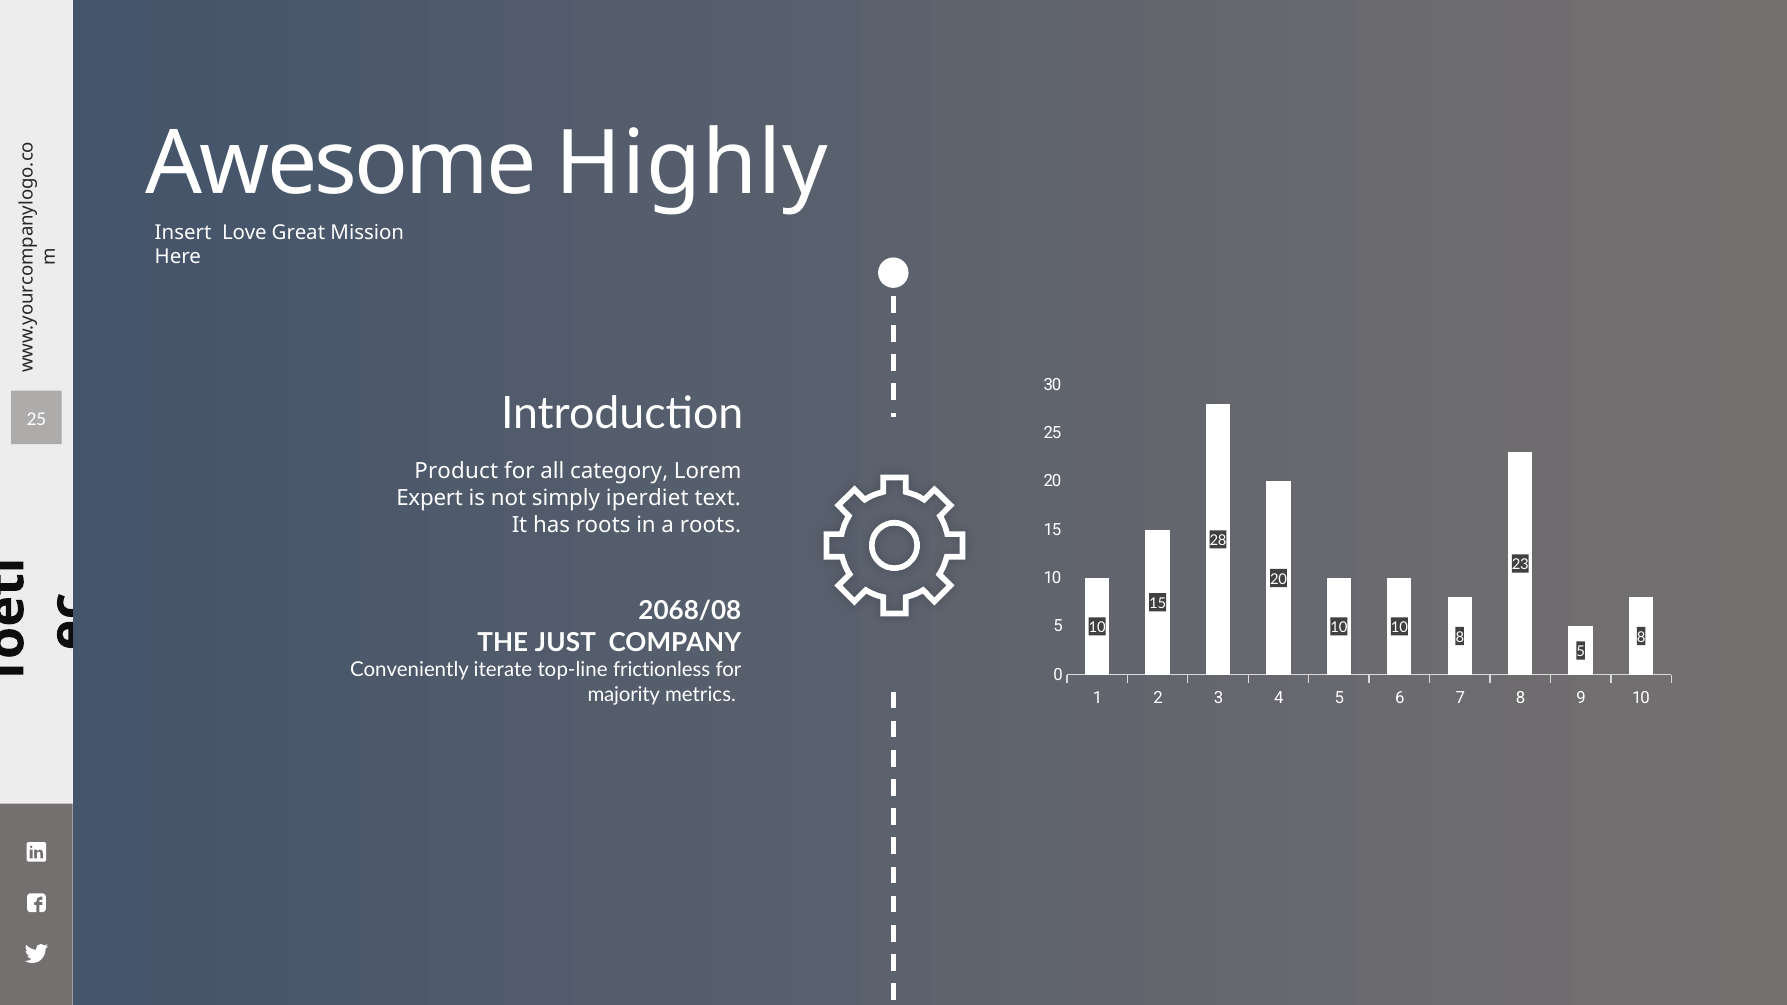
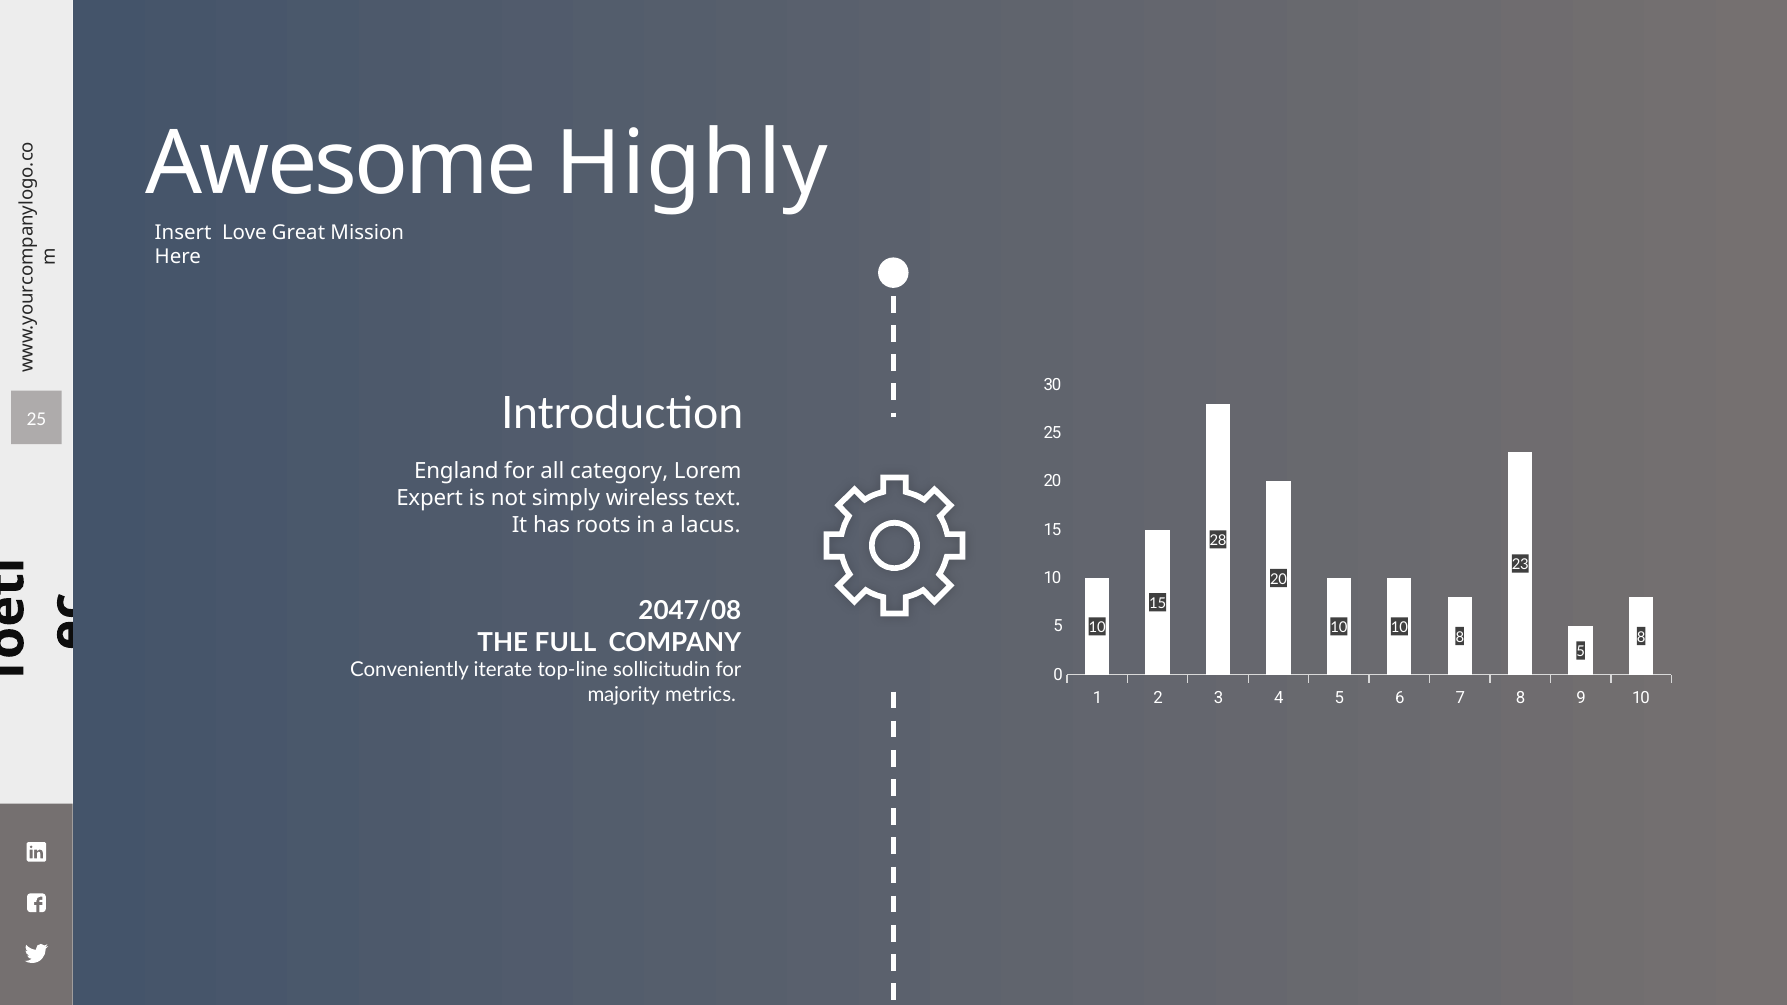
Product: Product -> England
iperdiet: iperdiet -> wireless
a roots: roots -> lacus
2068/08: 2068/08 -> 2047/08
JUST: JUST -> FULL
frictionless: frictionless -> sollicitudin
